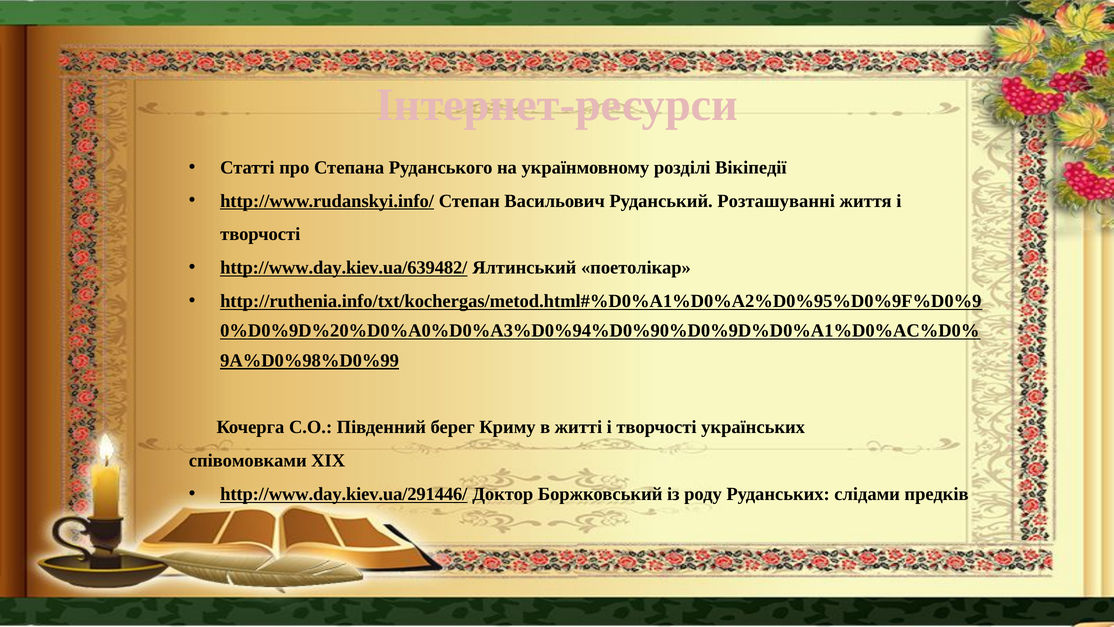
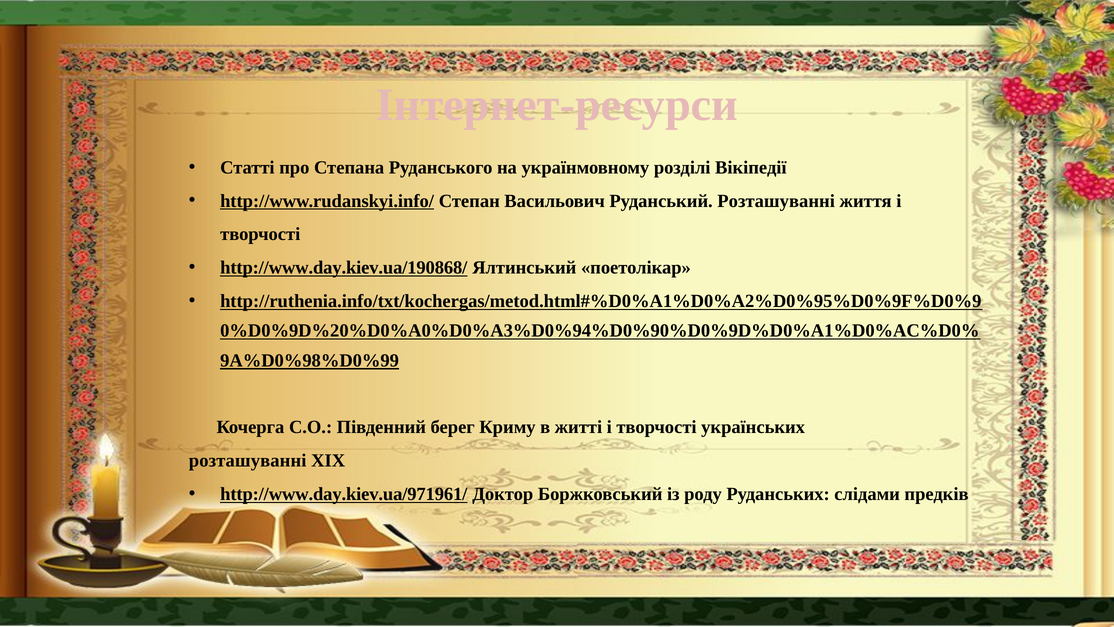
http://www.day.kiev.ua/639482/: http://www.day.kiev.ua/639482/ -> http://www.day.kiev.ua/190868/
співомовками at (248, 460): співомовками -> розташуванні
http://www.day.kiev.ua/291446/: http://www.day.kiev.ua/291446/ -> http://www.day.kiev.ua/971961/
